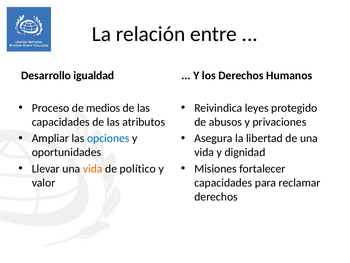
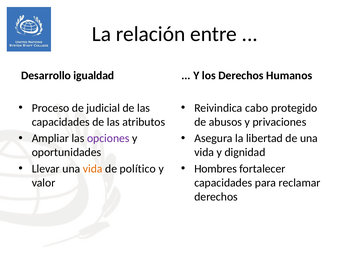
medios: medios -> judicial
leyes: leyes -> cabo
opciones colour: blue -> purple
Misiones: Misiones -> Hombres
